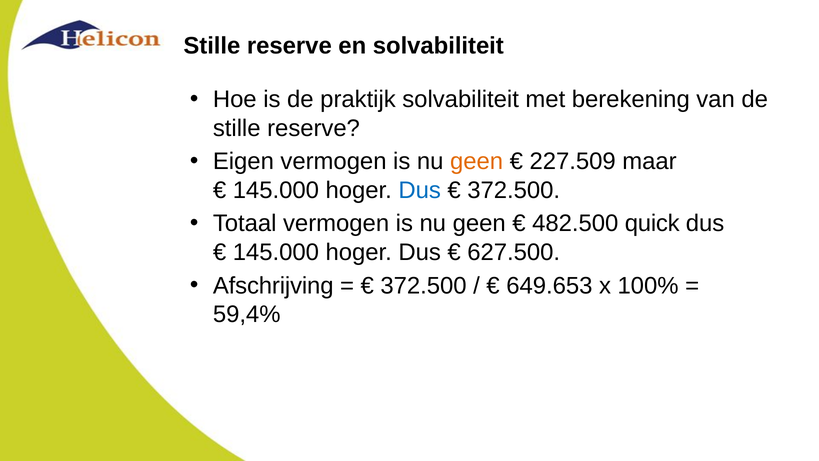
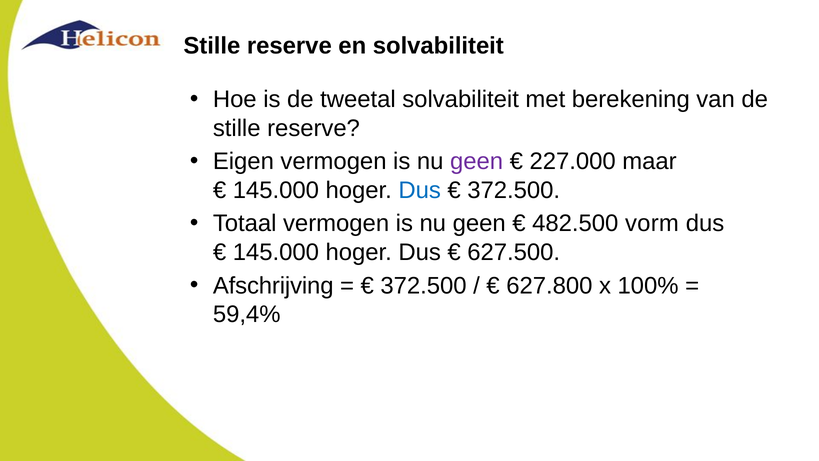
praktijk: praktijk -> tweetal
geen at (477, 161) colour: orange -> purple
227.509: 227.509 -> 227.000
quick: quick -> vorm
649.653: 649.653 -> 627.800
